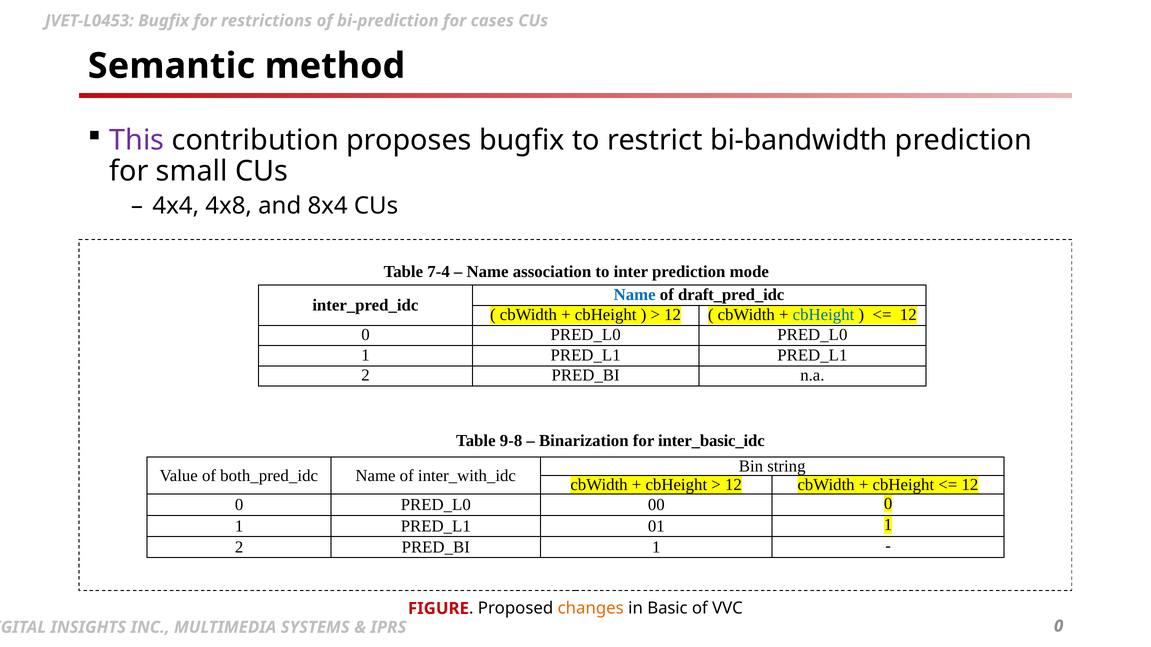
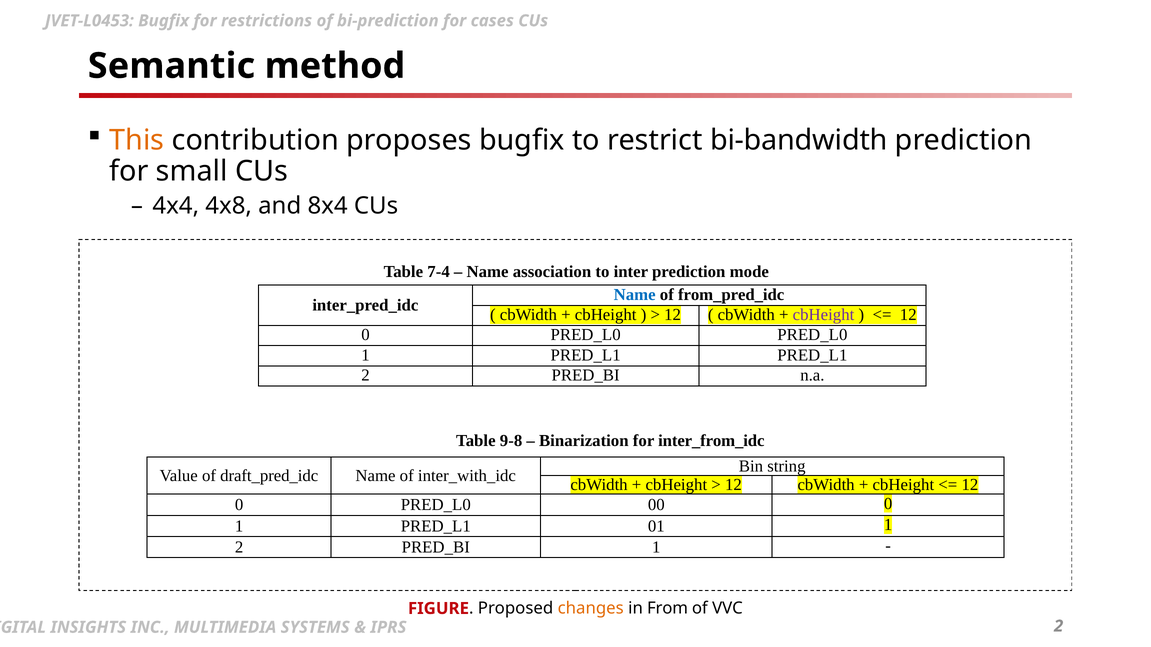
This colour: purple -> orange
draft_pred_idc: draft_pred_idc -> from_pred_idc
cbHeight at (824, 315) colour: blue -> purple
inter_basic_idc: inter_basic_idc -> inter_from_idc
both_pred_idc: both_pred_idc -> draft_pred_idc
Basic: Basic -> From
0 at (1059, 626): 0 -> 2
